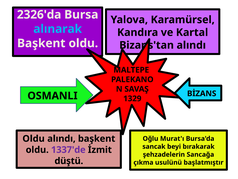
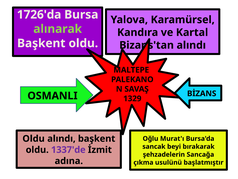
2326'da: 2326'da -> 1726'da
alınarak colour: light blue -> light green
düştü: düştü -> adına
